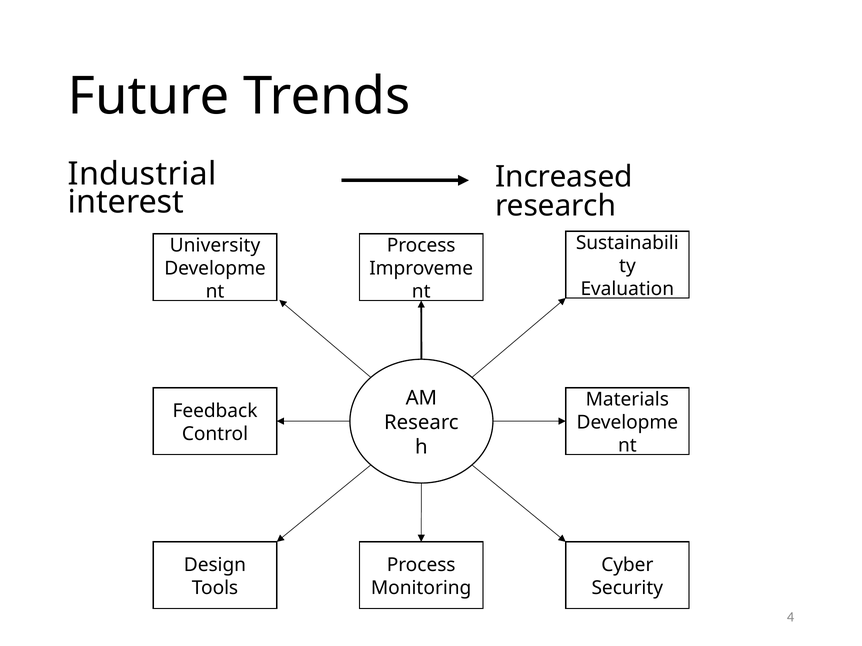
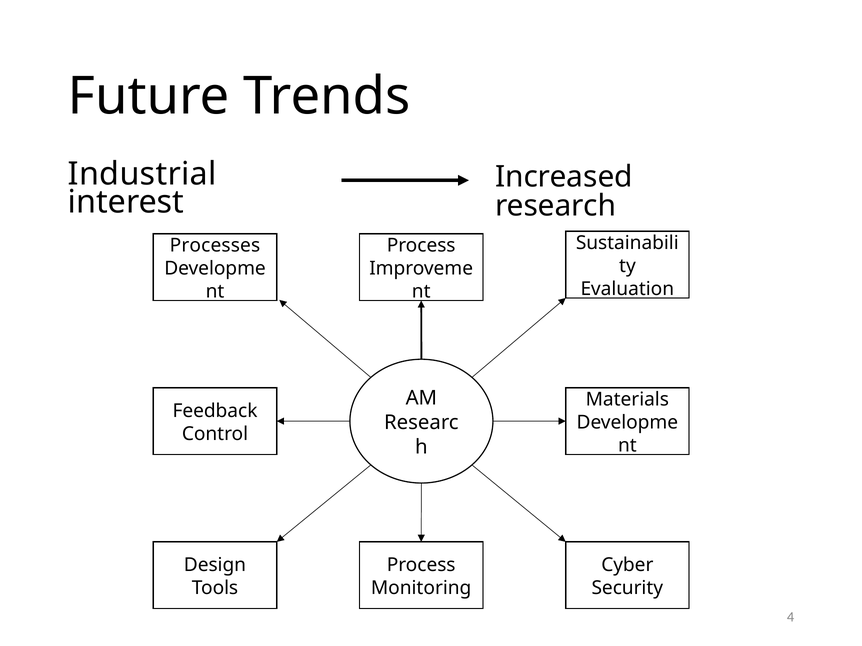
University: University -> Processes
